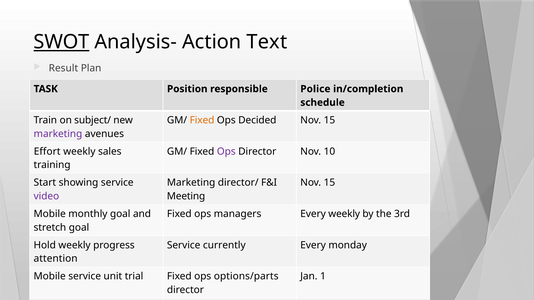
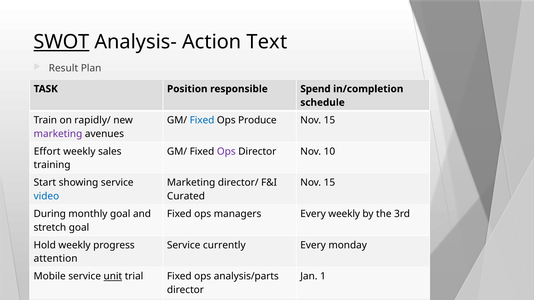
Police: Police -> Spend
subject/: subject/ -> rapidly/
Fixed at (202, 120) colour: orange -> blue
Decided: Decided -> Produce
video colour: purple -> blue
Meeting: Meeting -> Curated
Mobile at (50, 214): Mobile -> During
unit underline: none -> present
options/parts: options/parts -> analysis/parts
